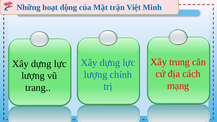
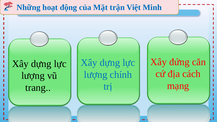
trung: trung -> đứng
